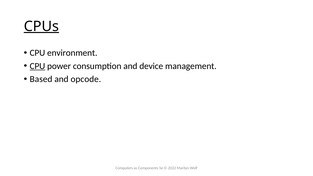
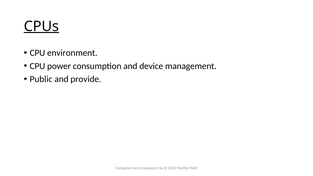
CPU at (37, 66) underline: present -> none
Based: Based -> Public
opcode: opcode -> provide
